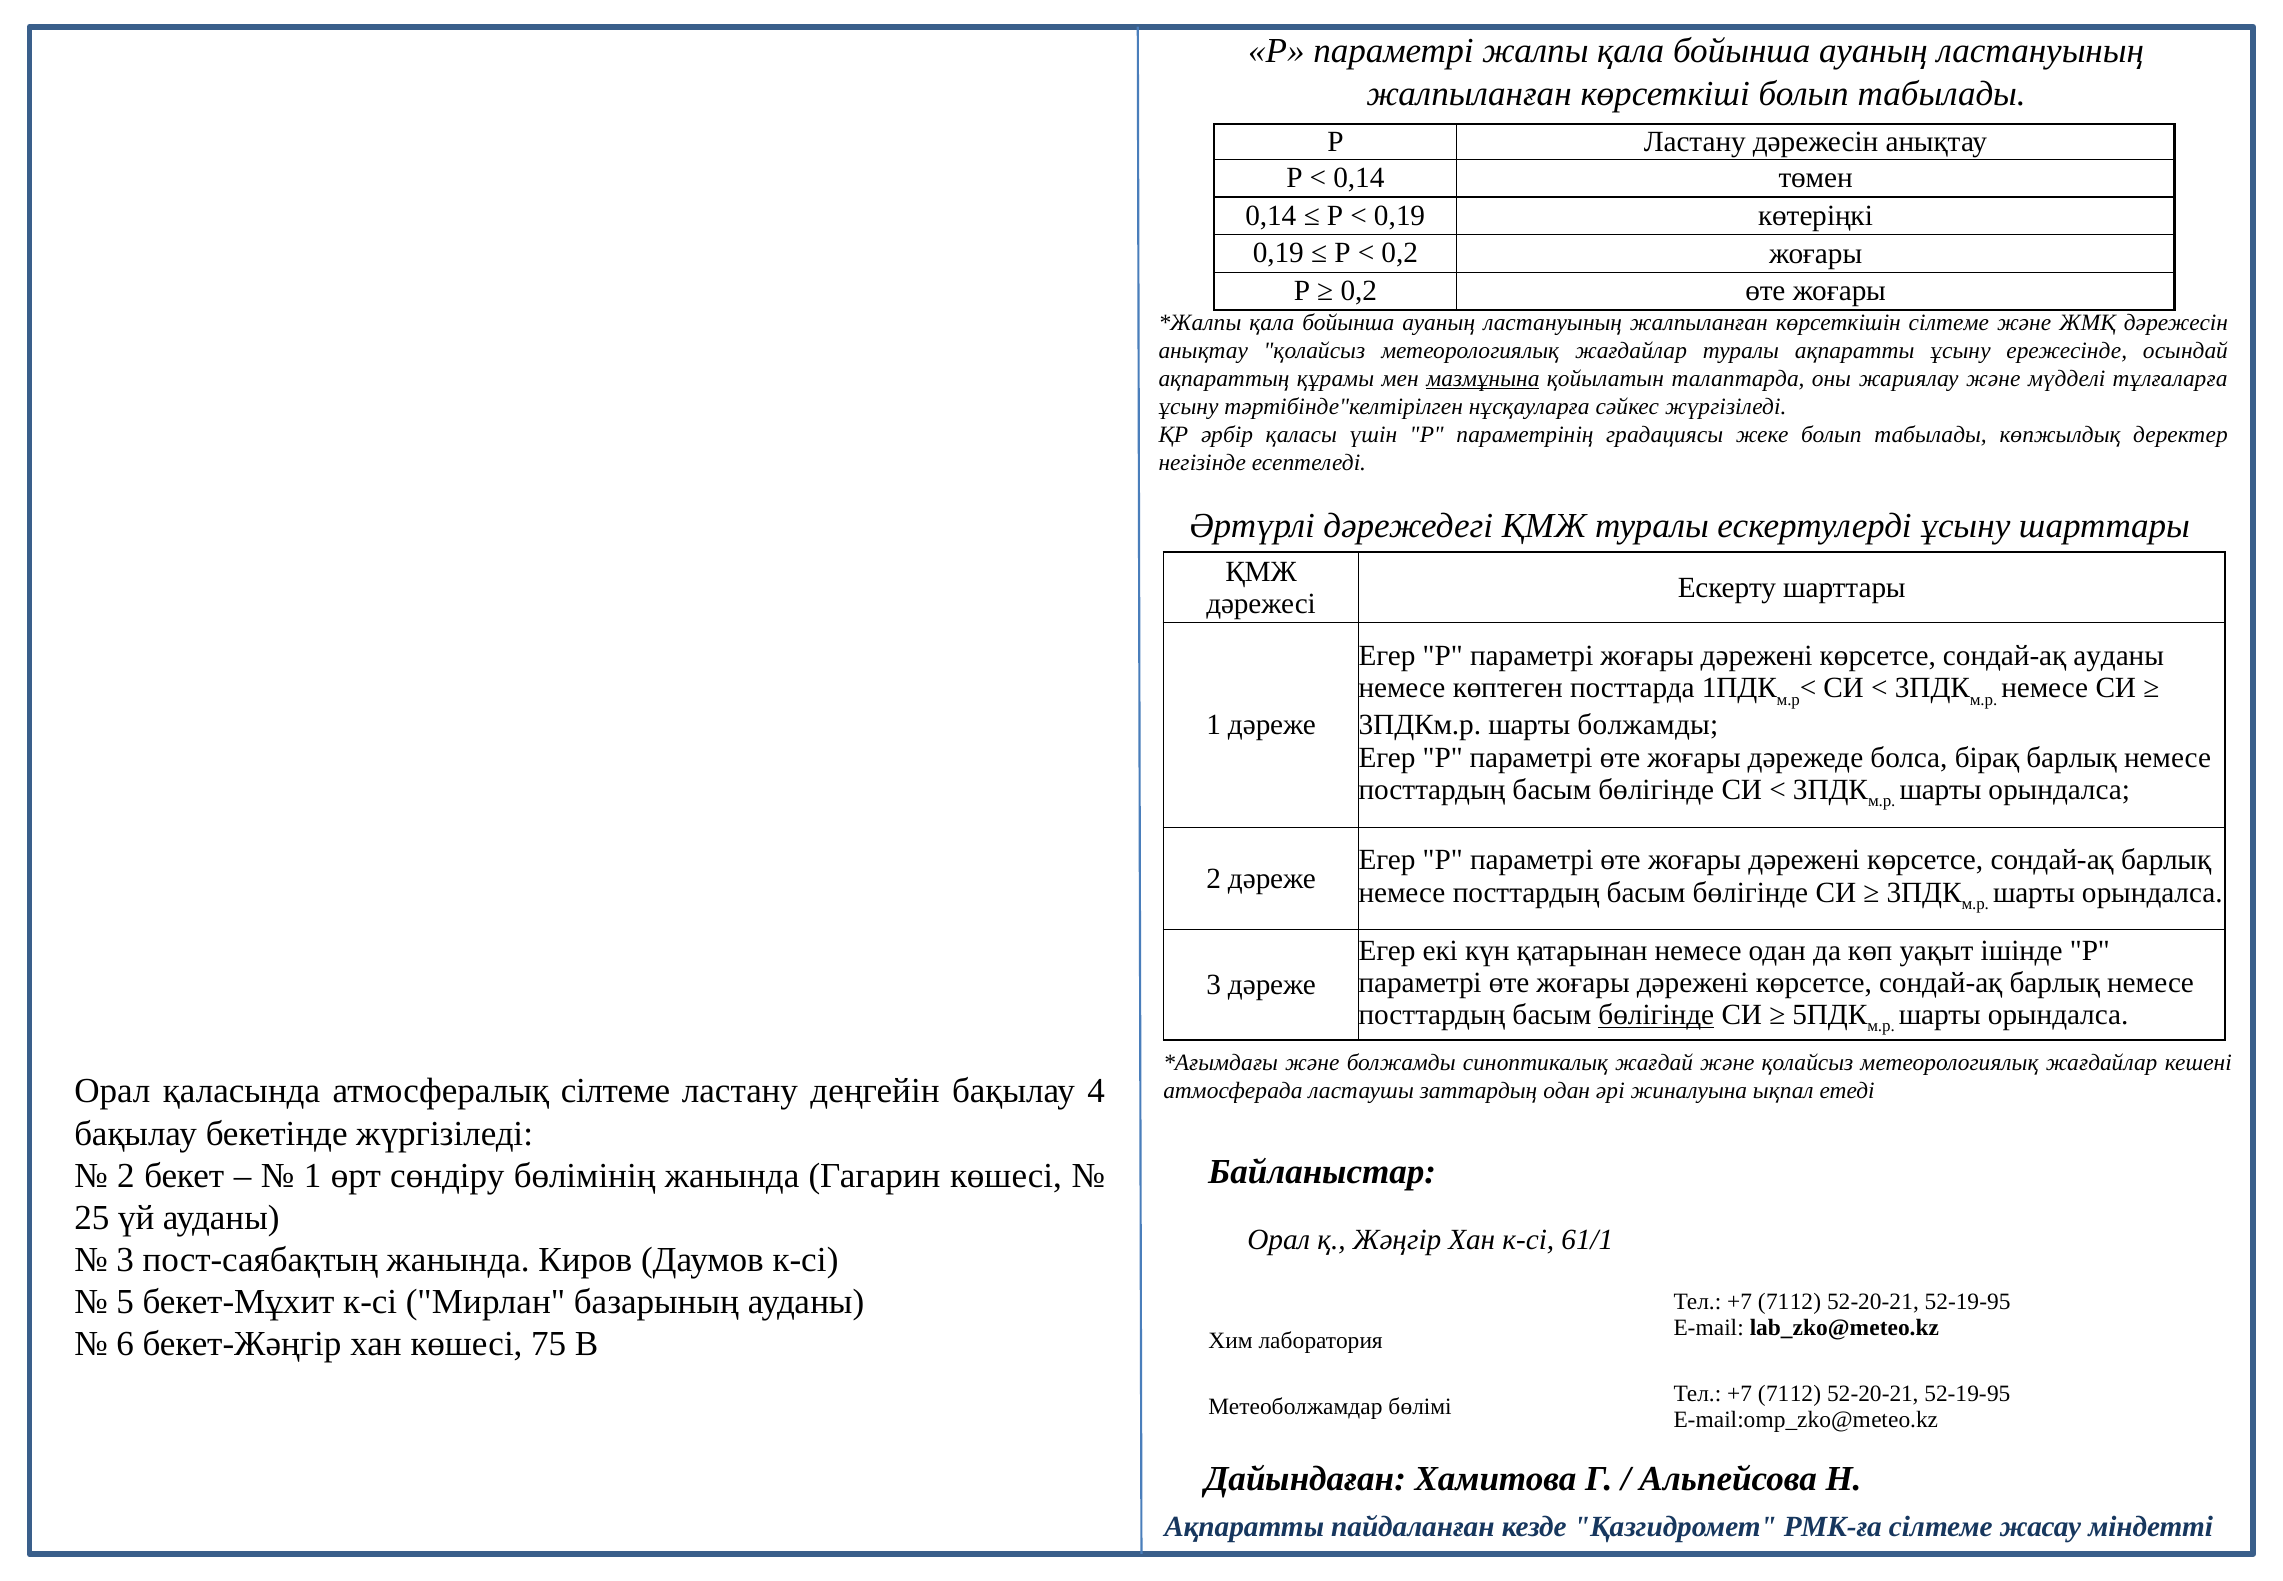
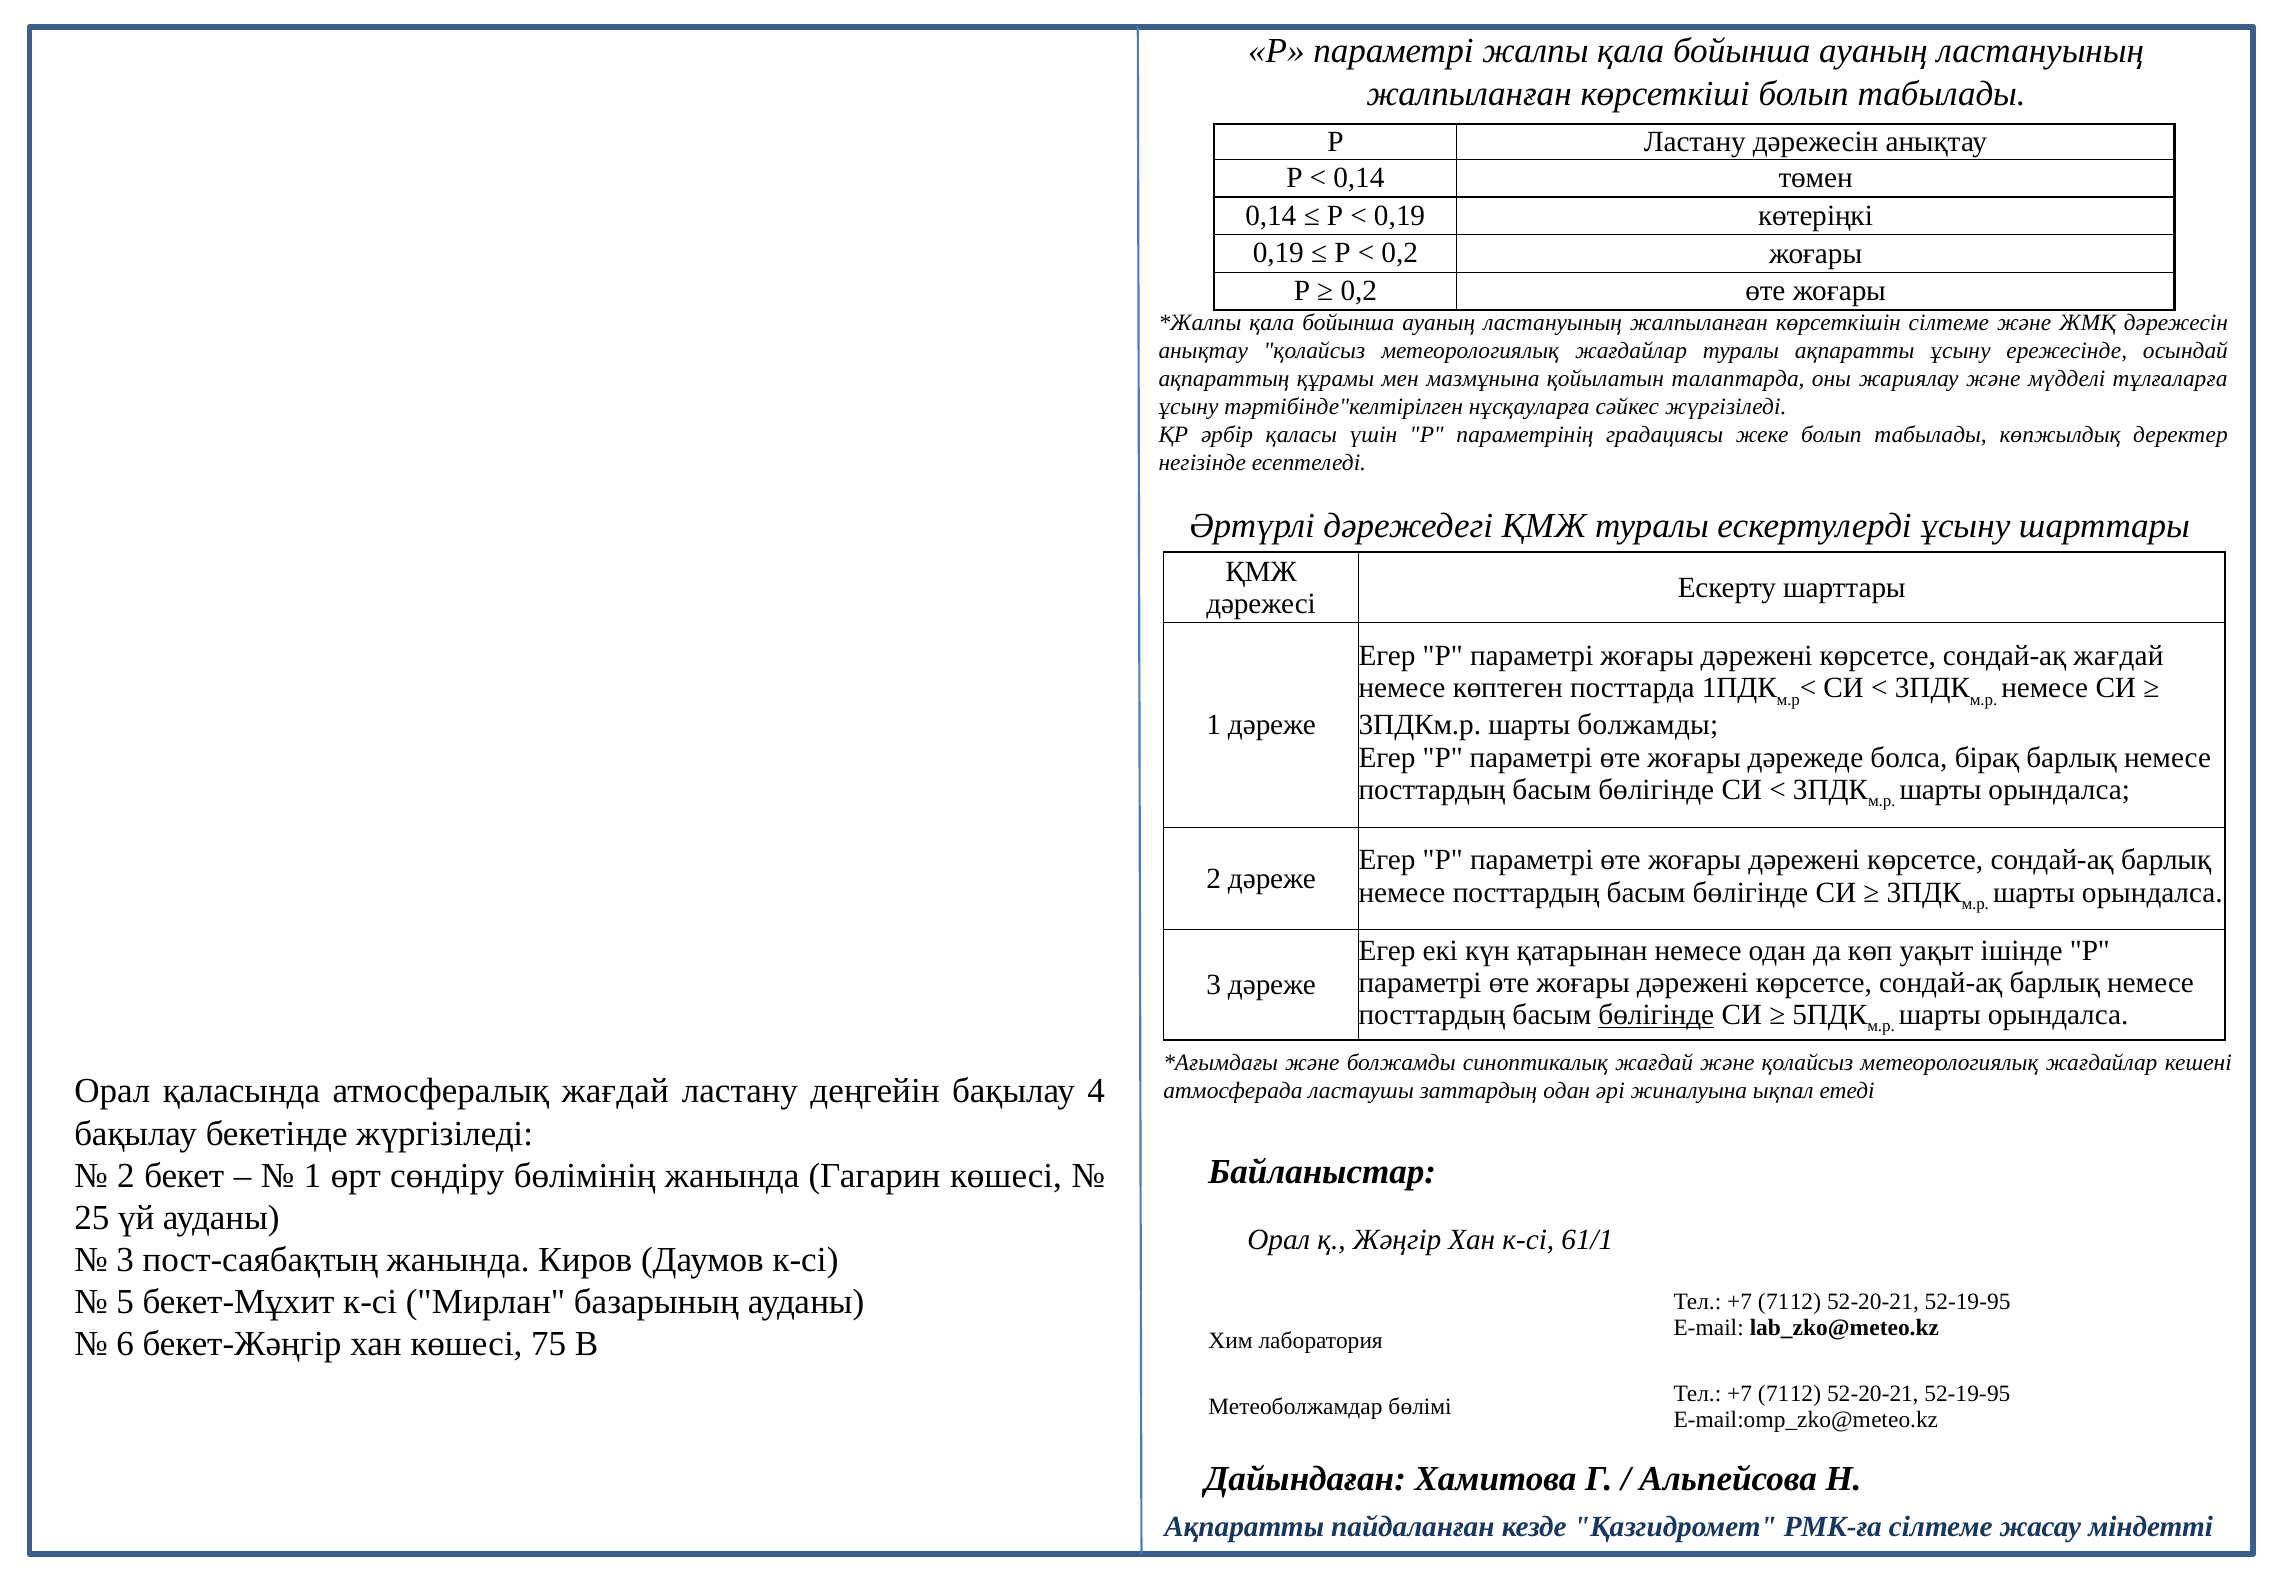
мазмұнына underline: present -> none
сондай-ақ ауданы: ауданы -> жағдай
атмосфералық сілтеме: сілтеме -> жағдай
